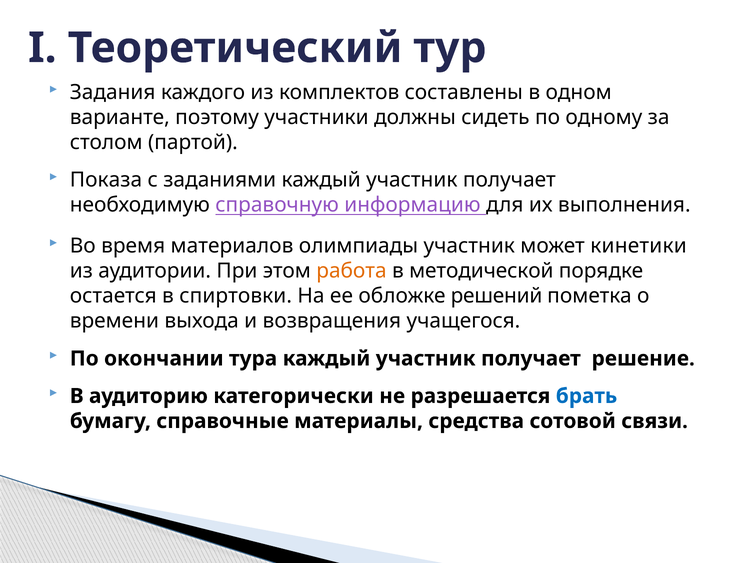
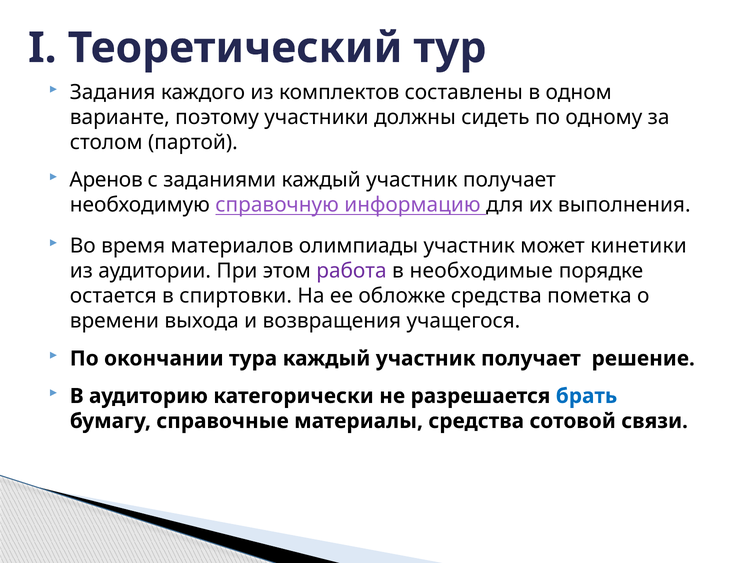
Показа: Показа -> Аренов
работа colour: orange -> purple
методической: методической -> необходимые
обложке решений: решений -> средства
